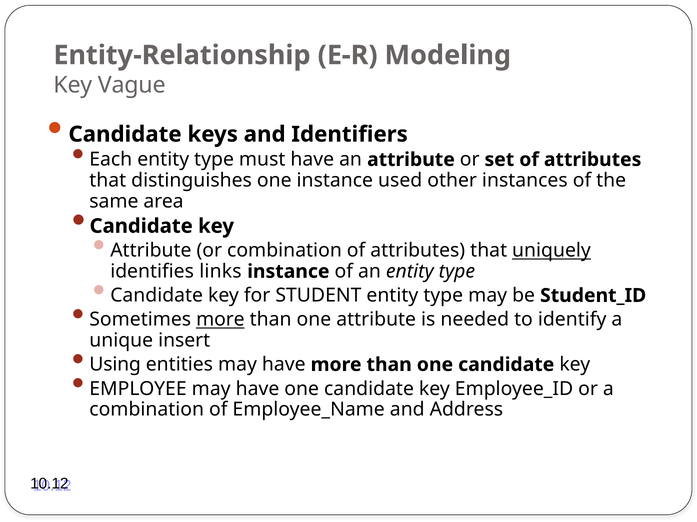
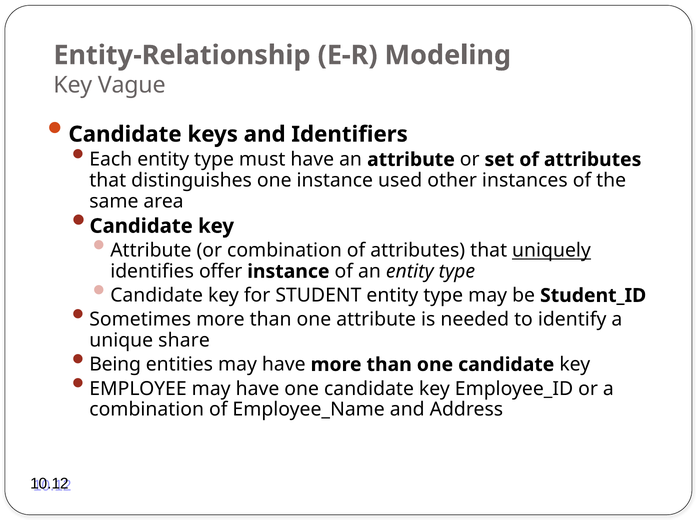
links: links -> offer
more at (220, 320) underline: present -> none
insert: insert -> share
Using: Using -> Being
